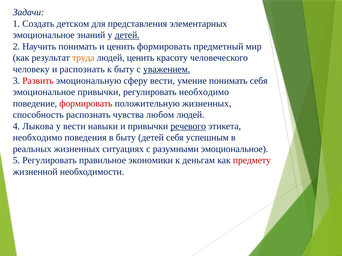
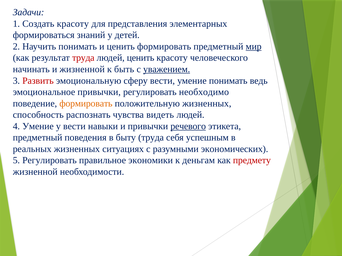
Создать детском: детском -> красоту
эмоциональное at (44, 35): эмоциональное -> формироваться
детей at (127, 35) underline: present -> none
мир underline: none -> present
труда at (83, 58) colour: orange -> red
человеку: человеку -> начинать
и распознать: распознать -> жизненной
к быту: быту -> быть
понимать себя: себя -> ведь
формировать at (86, 104) colour: red -> orange
любом: любом -> видеть
4 Лыкова: Лыкова -> Умение
необходимо at (38, 138): необходимо -> предметный
быту детей: детей -> труда
разумными эмоциональное: эмоциональное -> экономических
